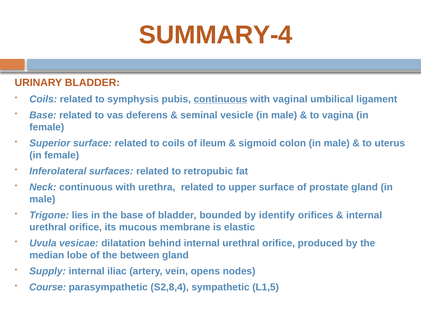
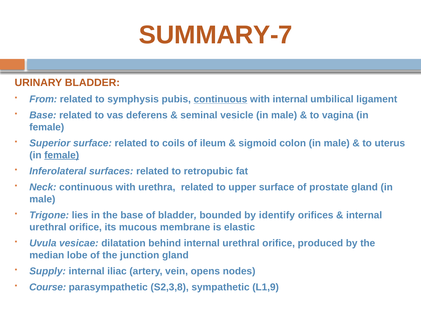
SUMMARY-4: SUMMARY-4 -> SUMMARY-7
Coils at (43, 99): Coils -> From
with vaginal: vaginal -> internal
female at (62, 155) underline: none -> present
between: between -> junction
S2,8,4: S2,8,4 -> S2,3,8
L1,5: L1,5 -> L1,9
